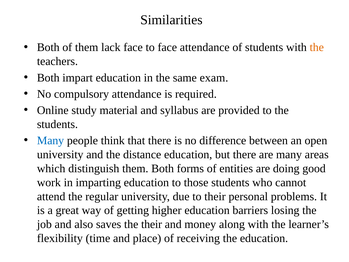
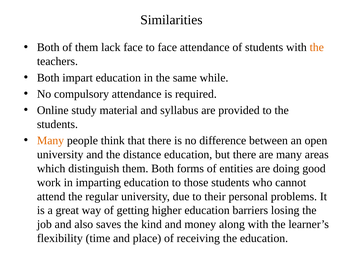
exam: exam -> while
Many at (51, 140) colour: blue -> orange
the their: their -> kind
